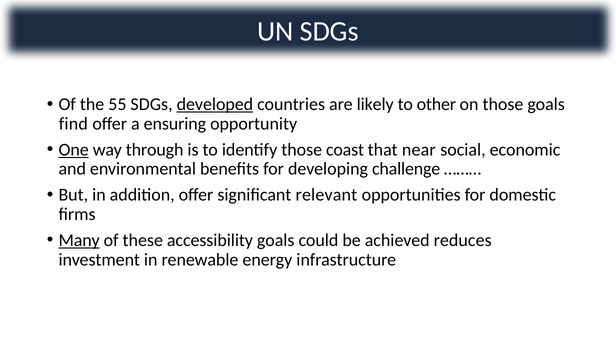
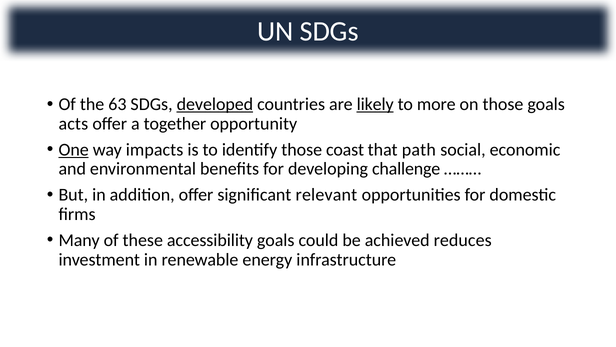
55: 55 -> 63
likely underline: none -> present
other: other -> more
find: find -> acts
ensuring: ensuring -> together
through: through -> impacts
near: near -> path
Many underline: present -> none
